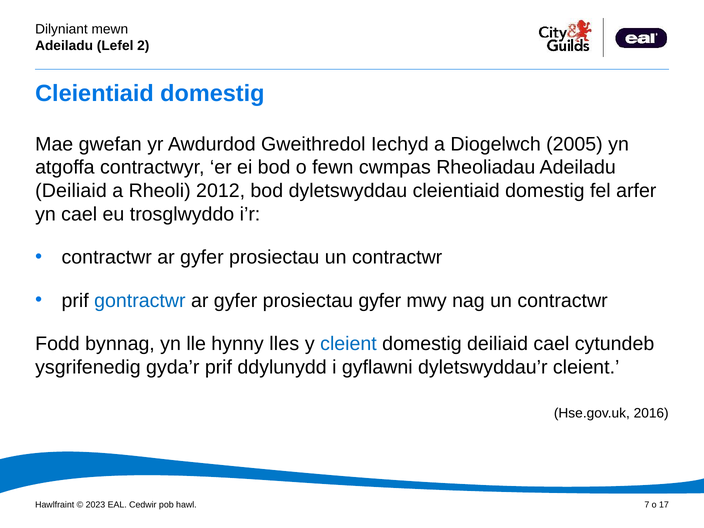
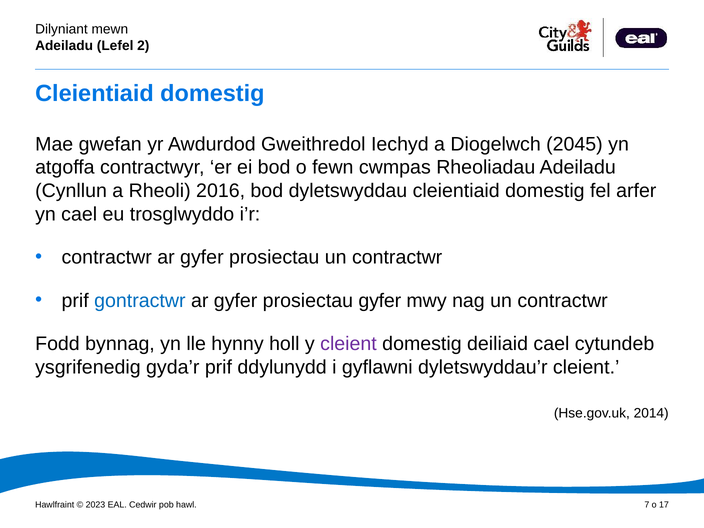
2005: 2005 -> 2045
Deiliaid at (71, 191): Deiliaid -> Cynllun
2012: 2012 -> 2016
lles: lles -> holl
cleient at (348, 344) colour: blue -> purple
2016: 2016 -> 2014
